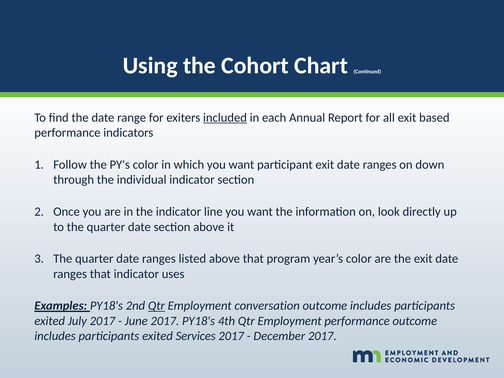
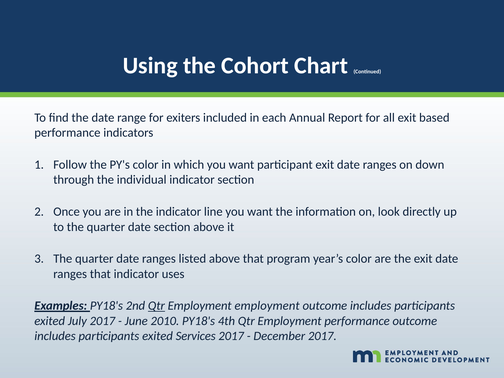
included underline: present -> none
Employment conversation: conversation -> employment
June 2017: 2017 -> 2010
